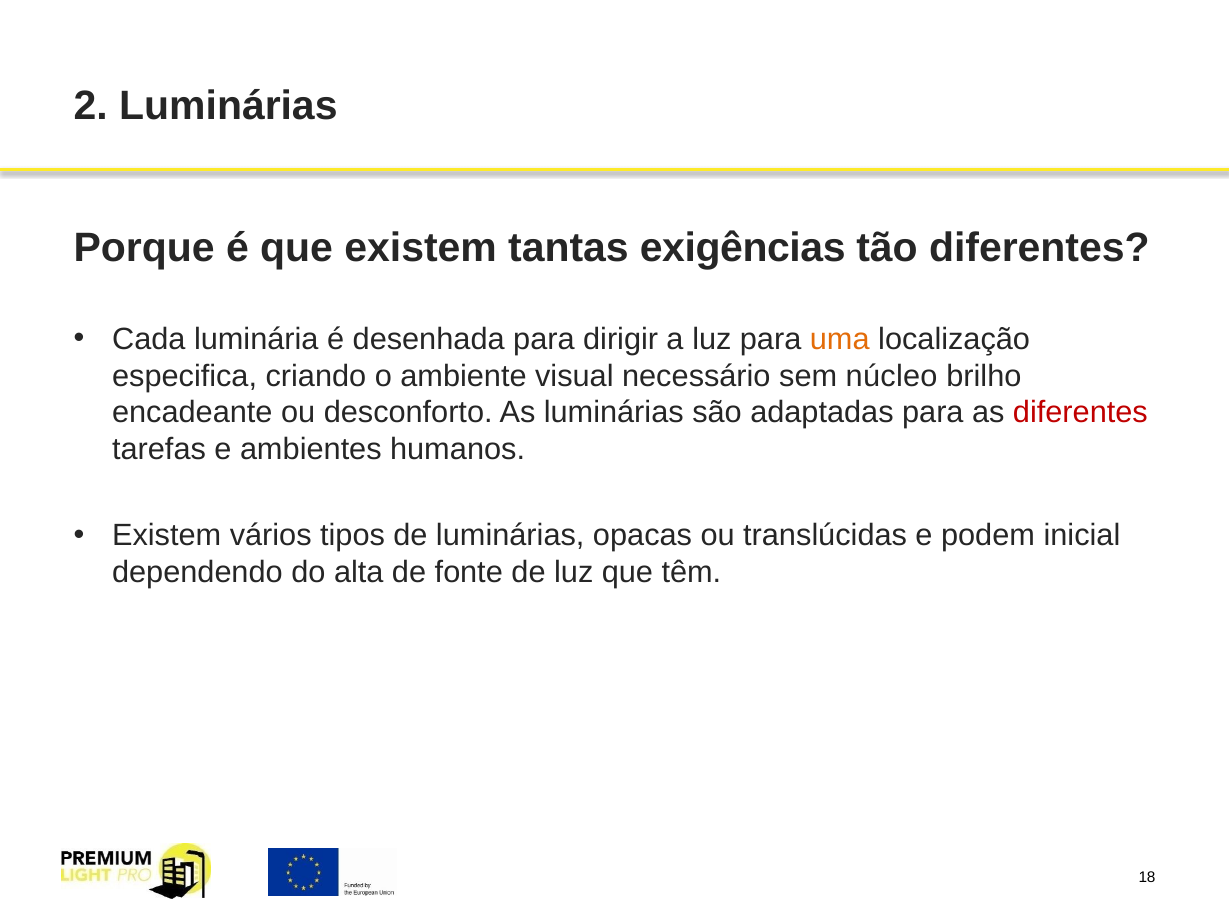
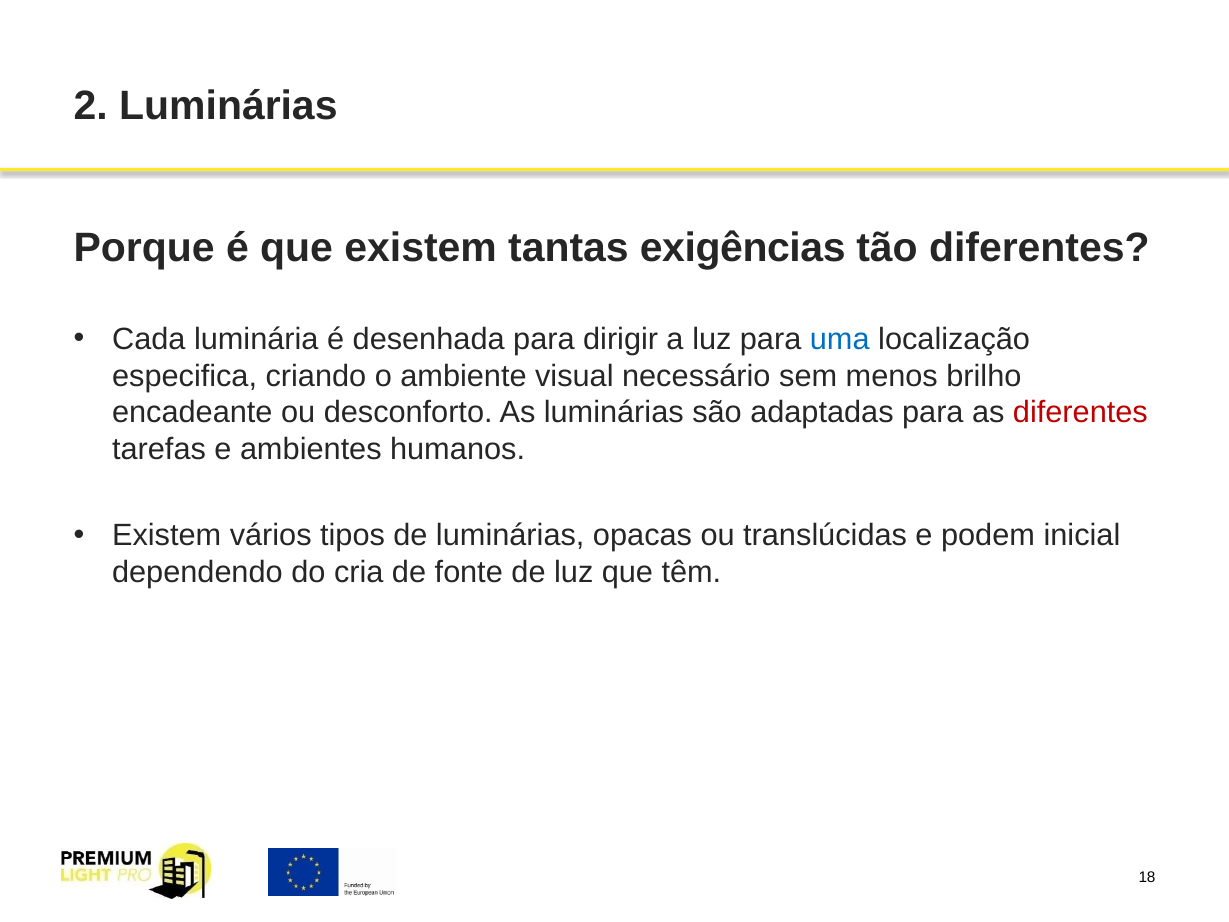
uma colour: orange -> blue
núcleo: núcleo -> menos
alta: alta -> cria
